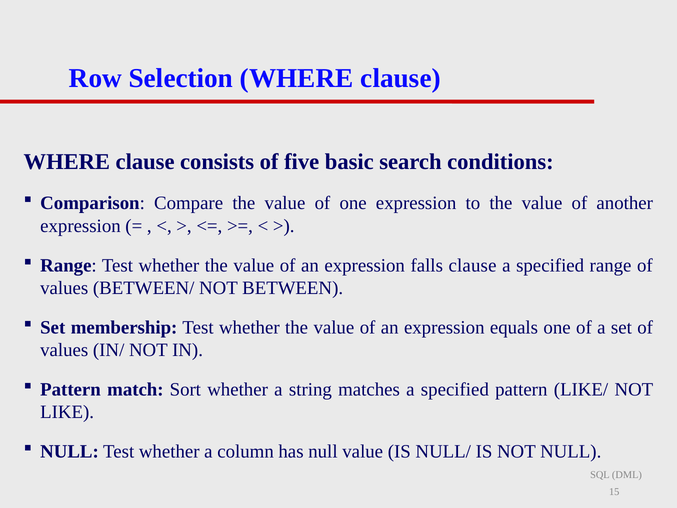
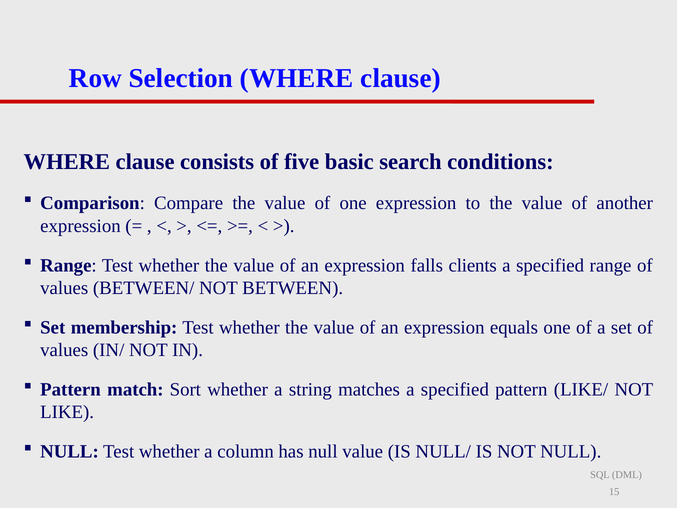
falls clause: clause -> clients
